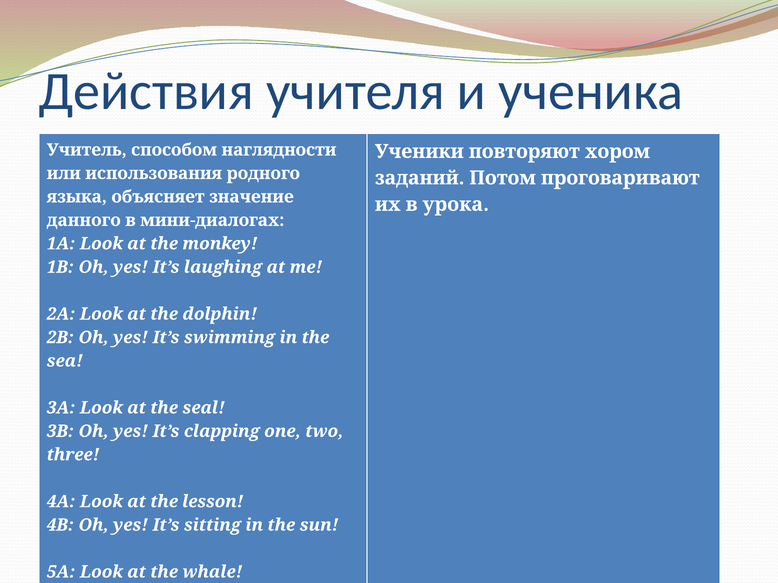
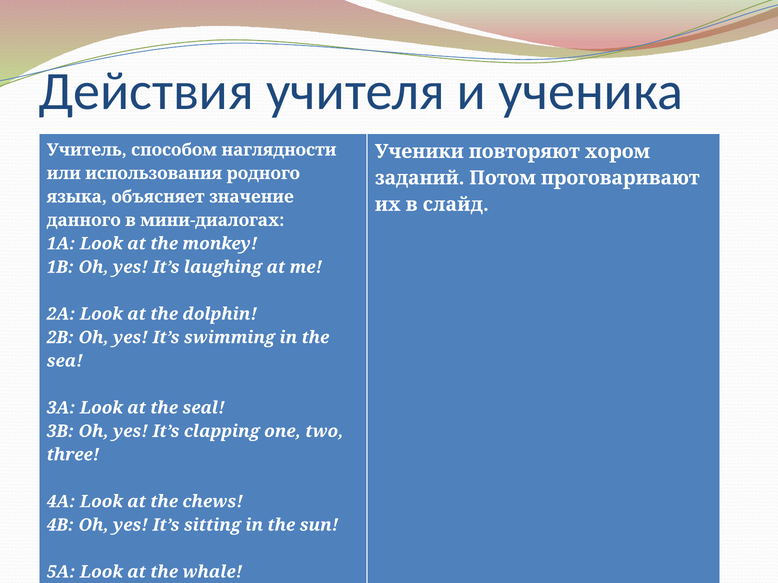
урока: урока -> слайд
lesson: lesson -> chews
